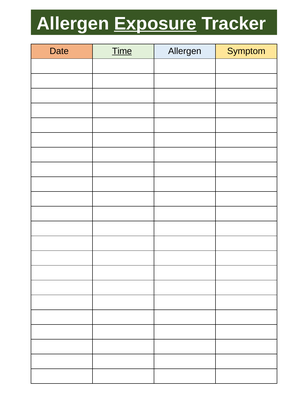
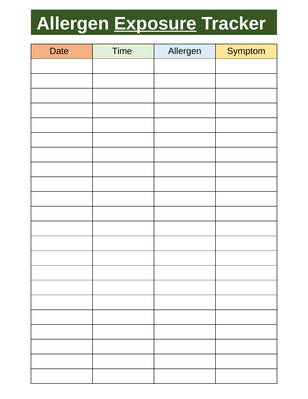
Time underline: present -> none
